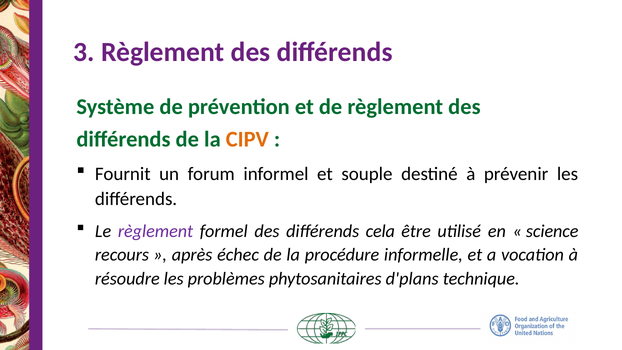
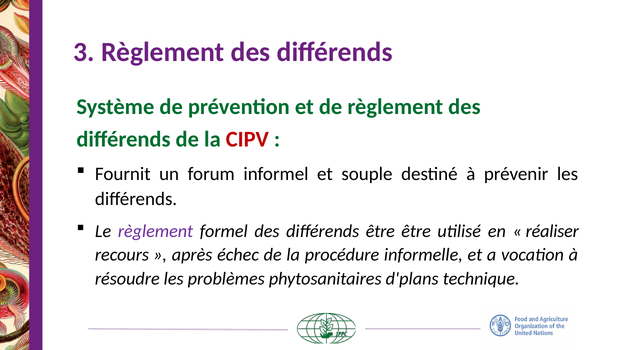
CIPV colour: orange -> red
différends cela: cela -> être
science: science -> réaliser
